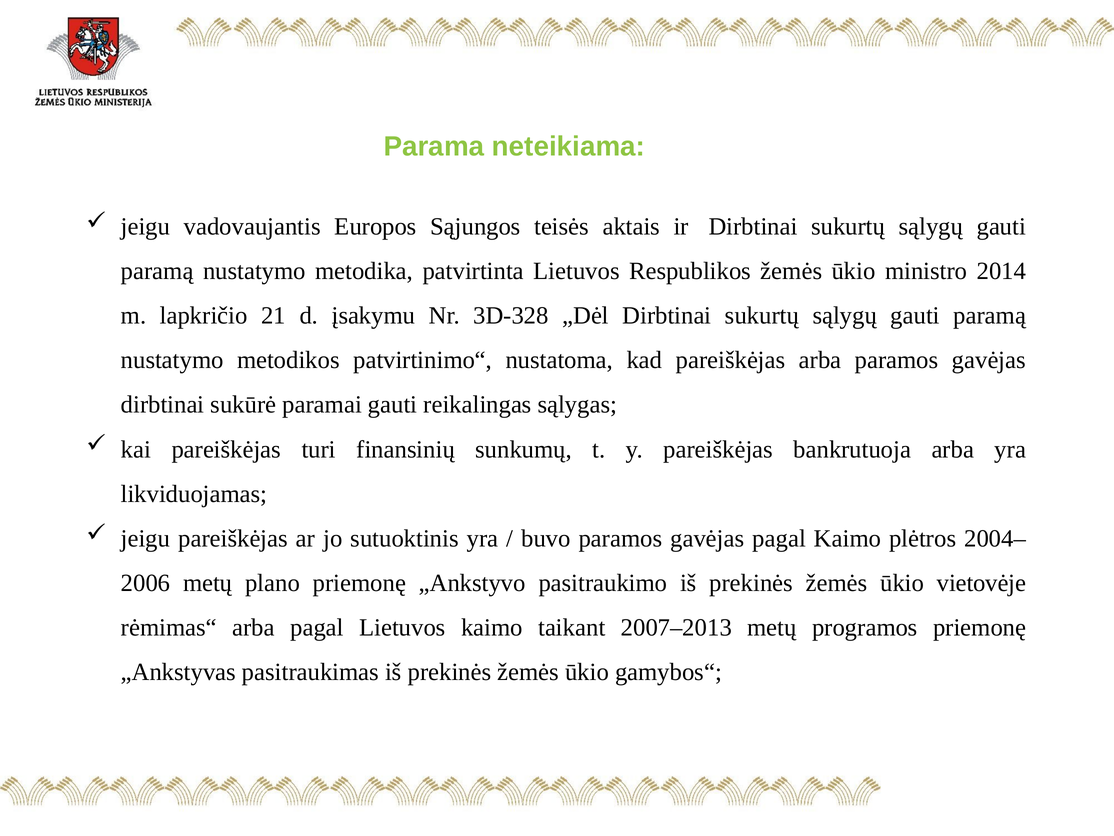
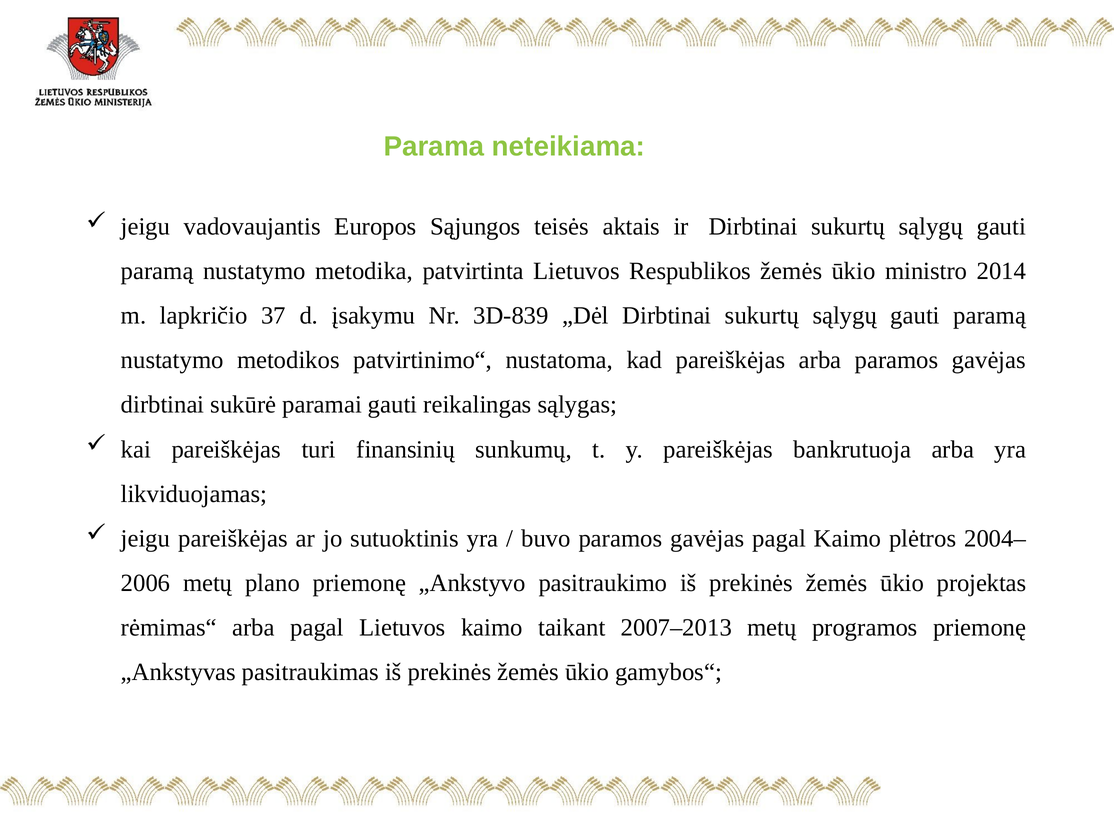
21: 21 -> 37
3D-328: 3D-328 -> 3D-839
vietovėje: vietovėje -> projektas
